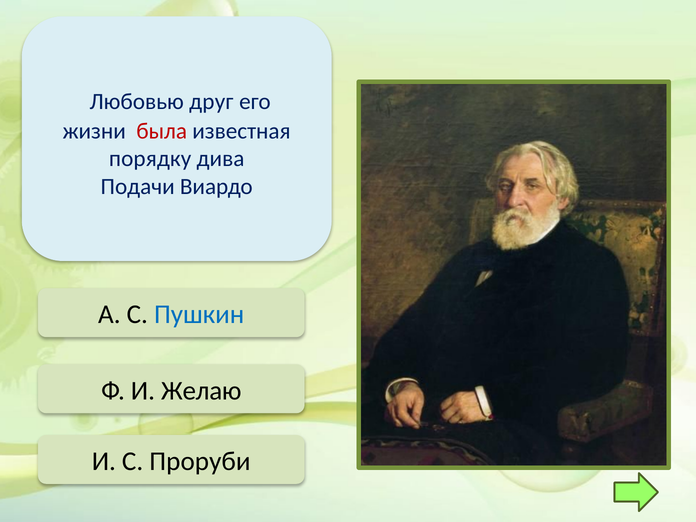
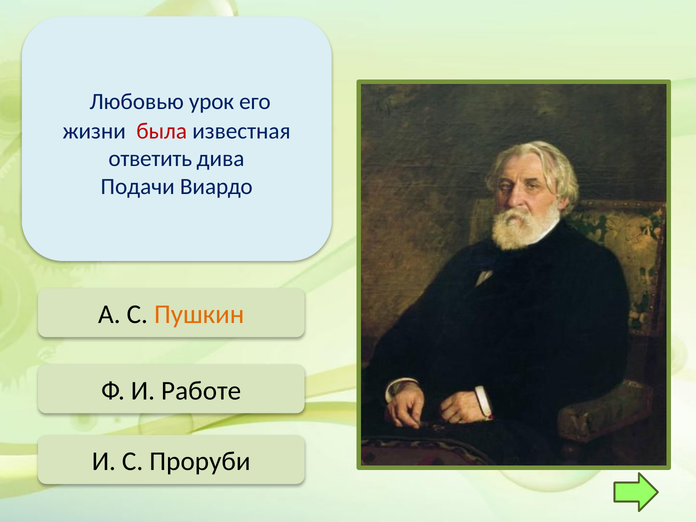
друг: друг -> урок
порядку: порядку -> ответить
Пушкин colour: blue -> orange
Желаю: Желаю -> Работе
